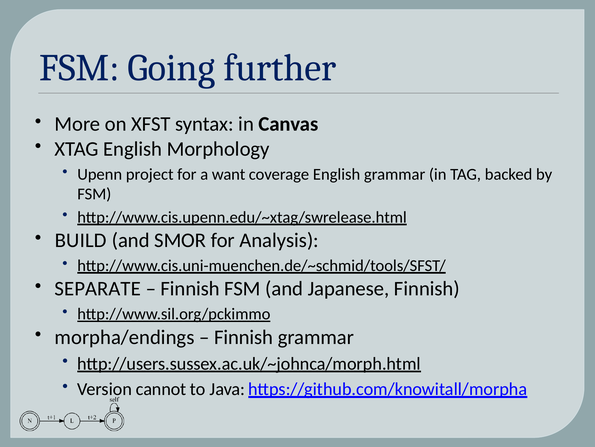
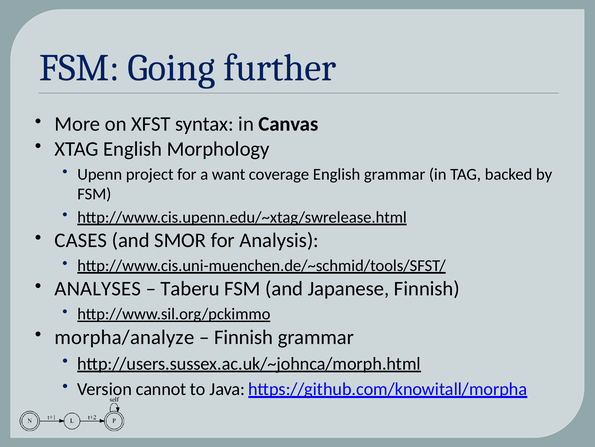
BUILD: BUILD -> CASES
SEPARATE: SEPARATE -> ANALYSES
Finnish at (190, 288): Finnish -> Taberu
morpha/endings: morpha/endings -> morpha/analyze
